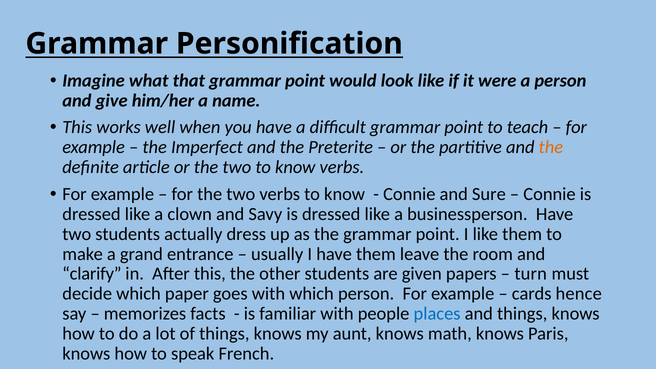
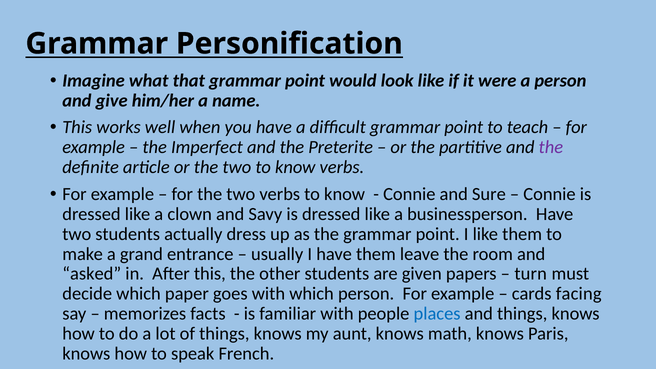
the at (551, 147) colour: orange -> purple
clarify: clarify -> asked
hence: hence -> facing
